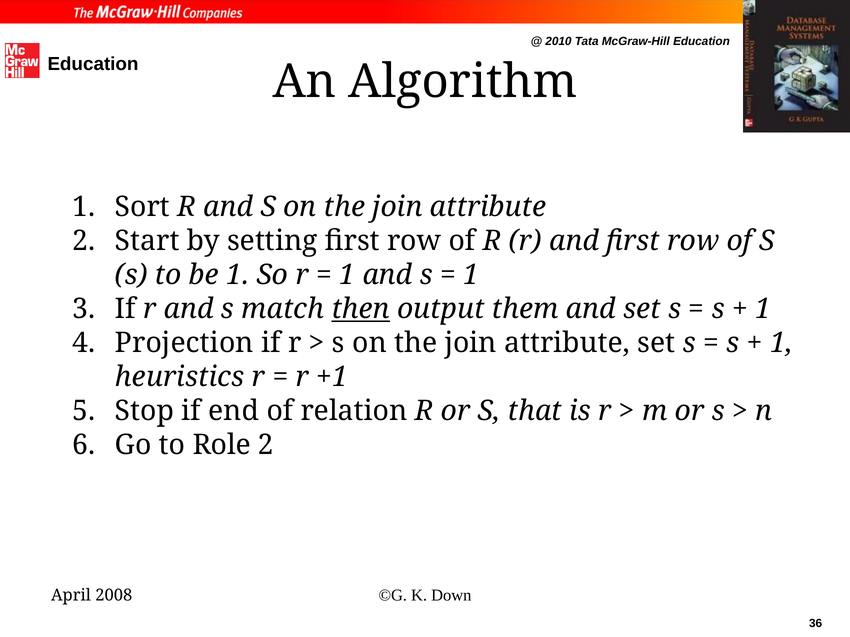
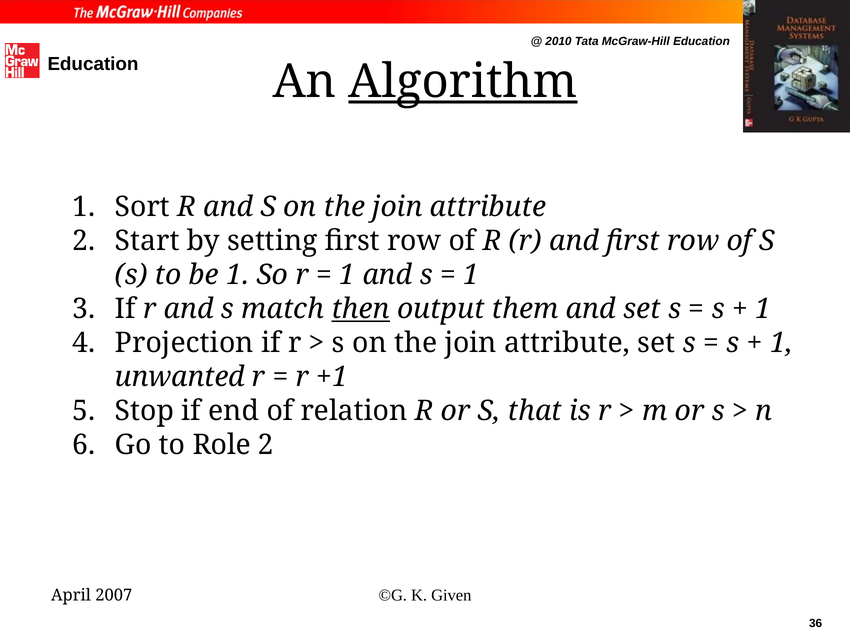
Algorithm underline: none -> present
heuristics: heuristics -> unwanted
Down: Down -> Given
2008: 2008 -> 2007
